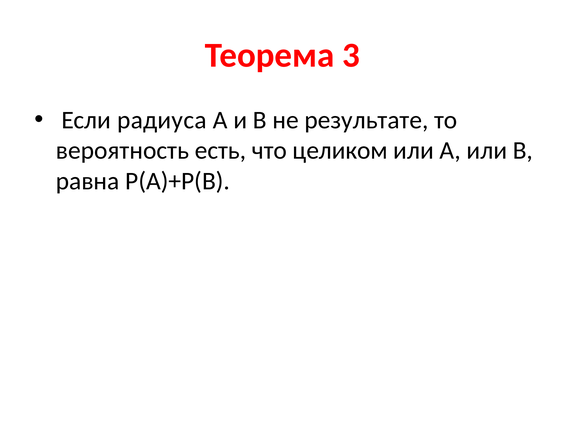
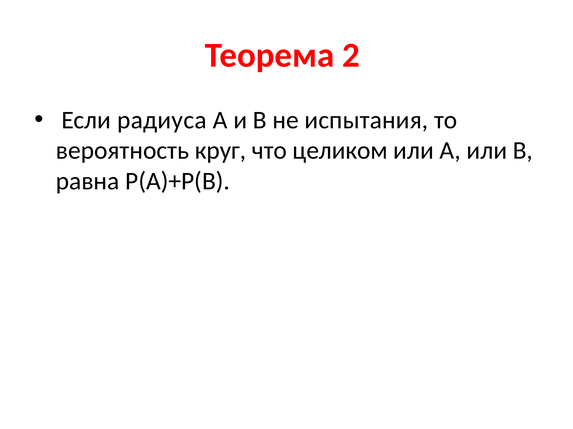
3: 3 -> 2
результате: результате -> испытания
есть: есть -> круг
